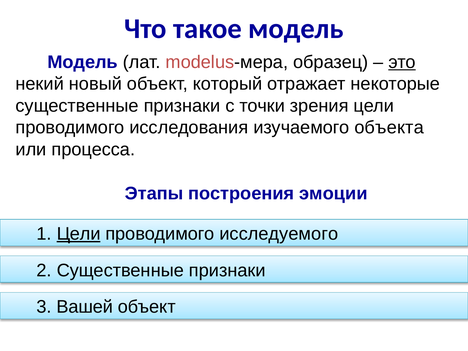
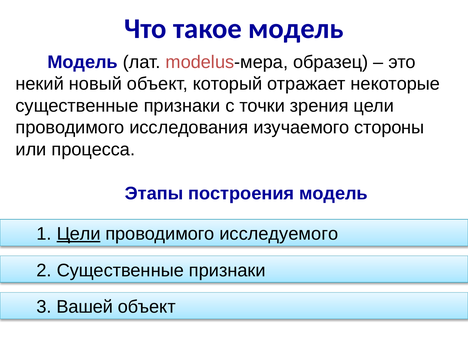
это underline: present -> none
объекта: объекта -> стороны
построения эмоции: эмоции -> модель
